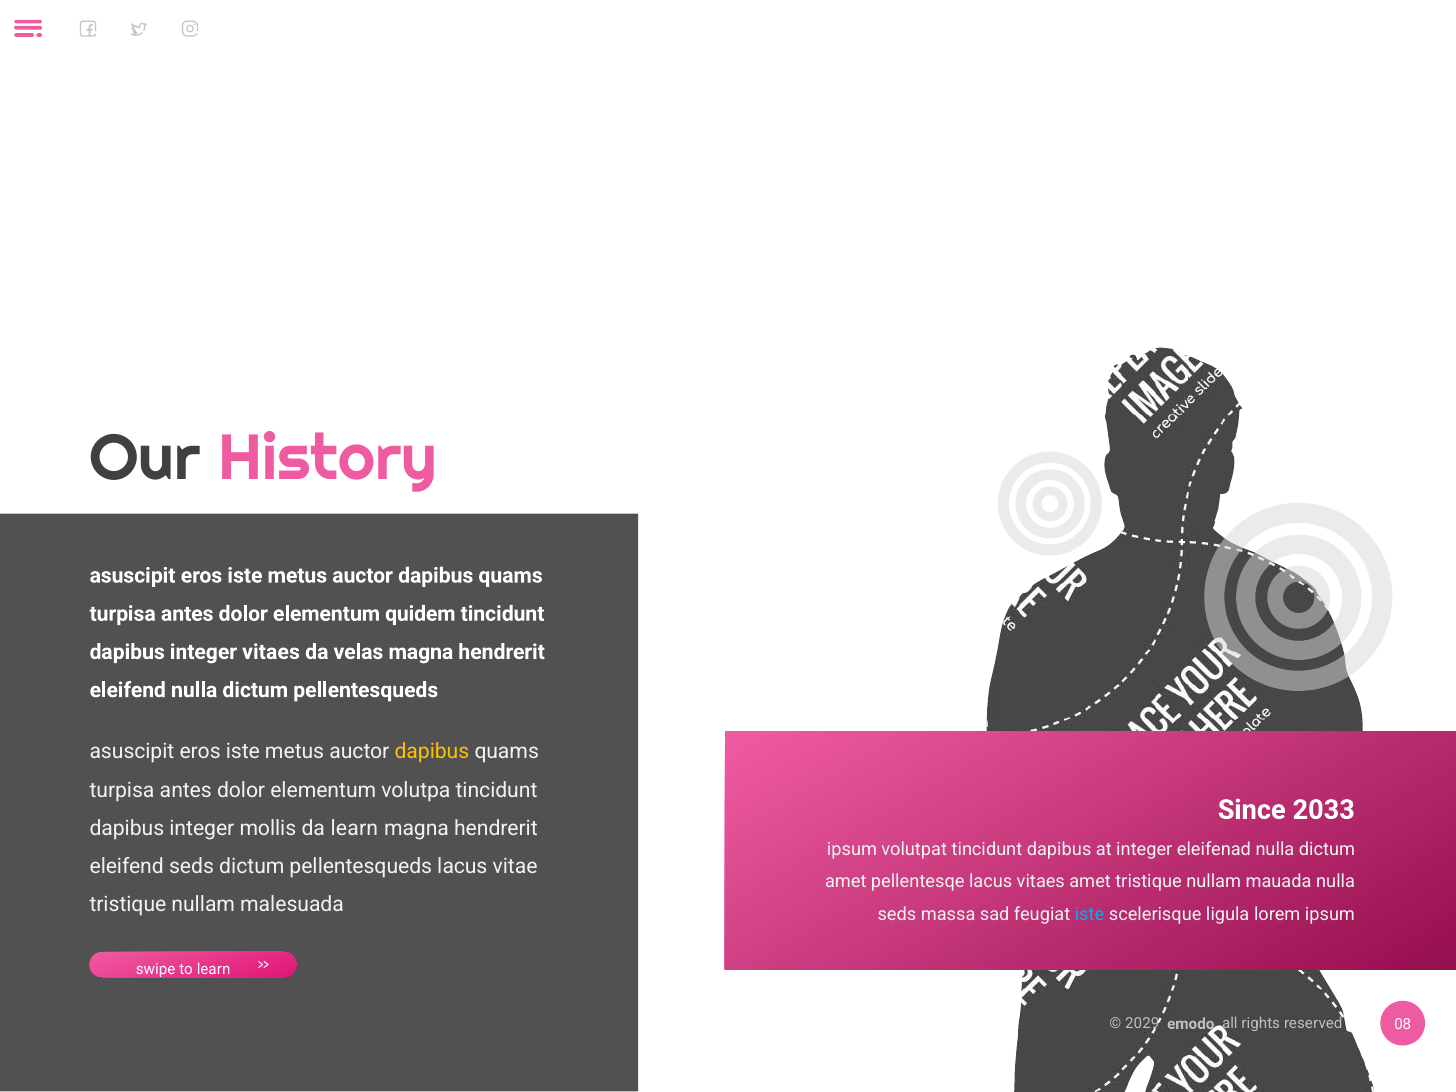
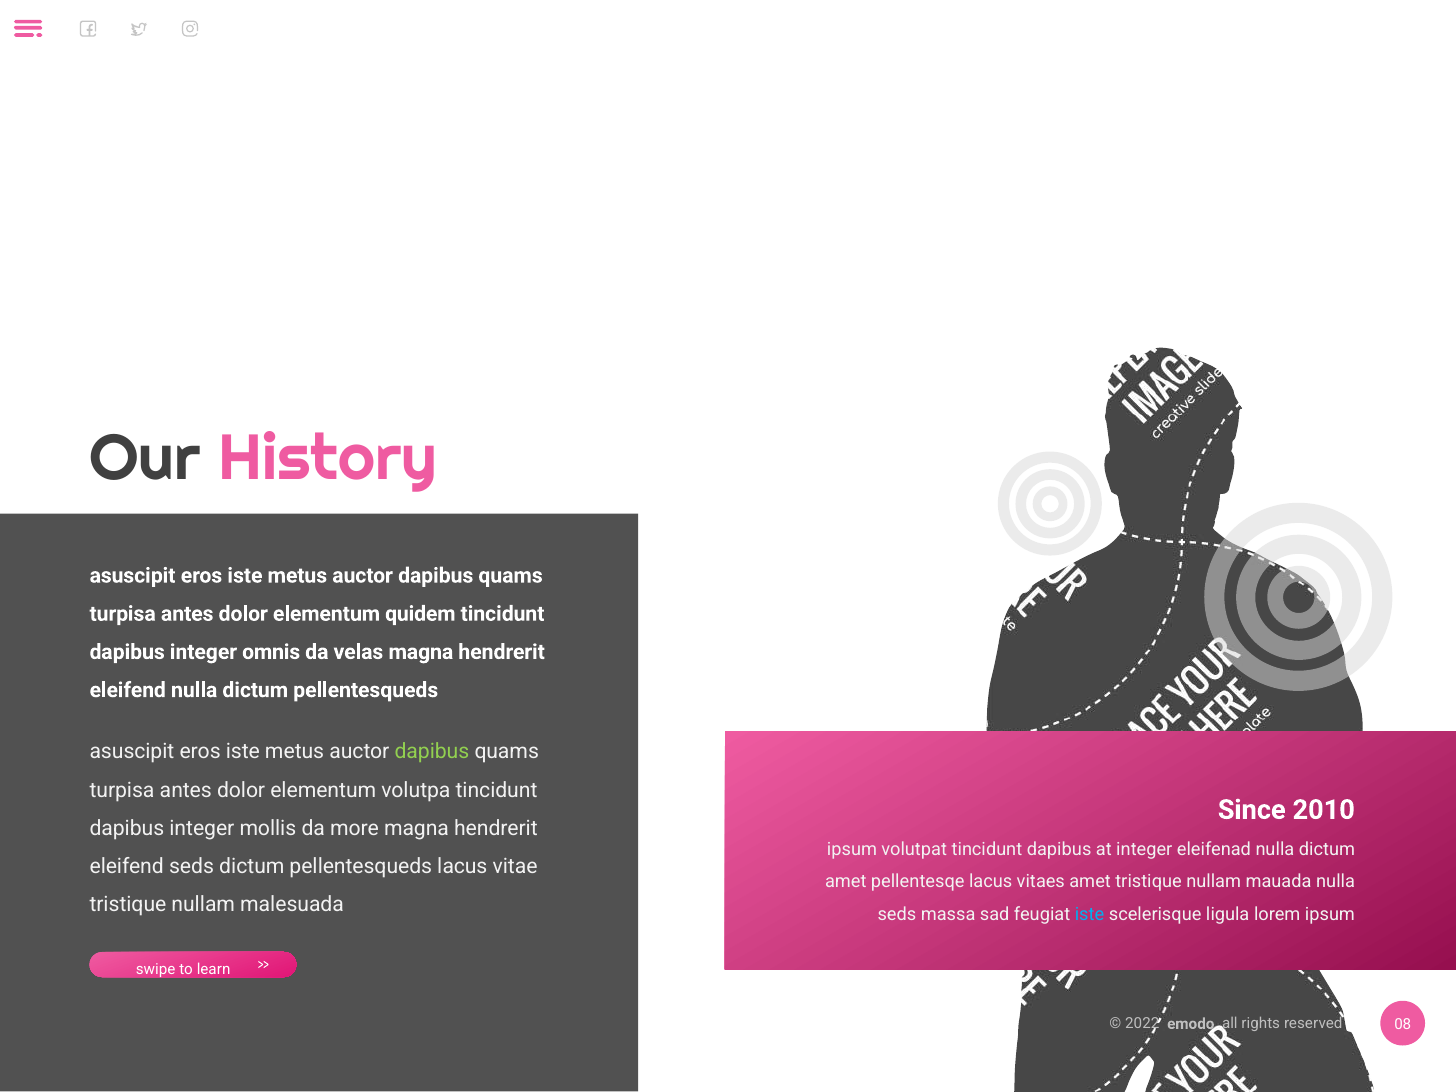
integer vitaes: vitaes -> omnis
dapibus at (432, 752) colour: yellow -> light green
2033: 2033 -> 2010
da learn: learn -> more
2029: 2029 -> 2022
